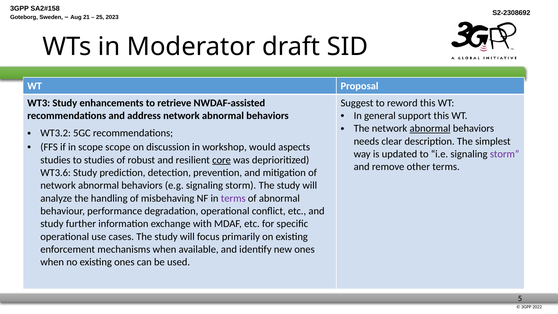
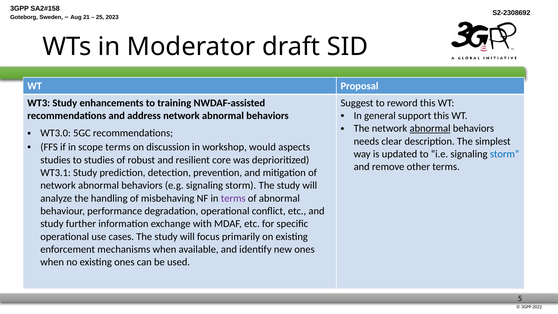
retrieve: retrieve -> training
WT3.2: WT3.2 -> WT3.0
scope scope: scope -> terms
storm at (505, 154) colour: purple -> blue
core underline: present -> none
WT3.6: WT3.6 -> WT3.1
